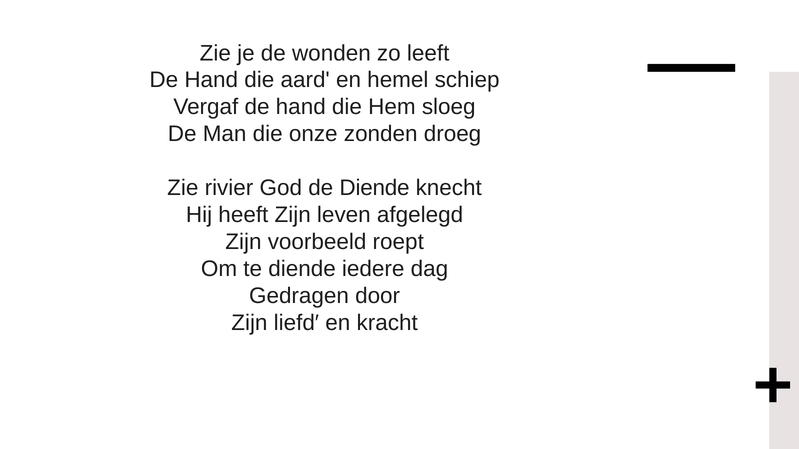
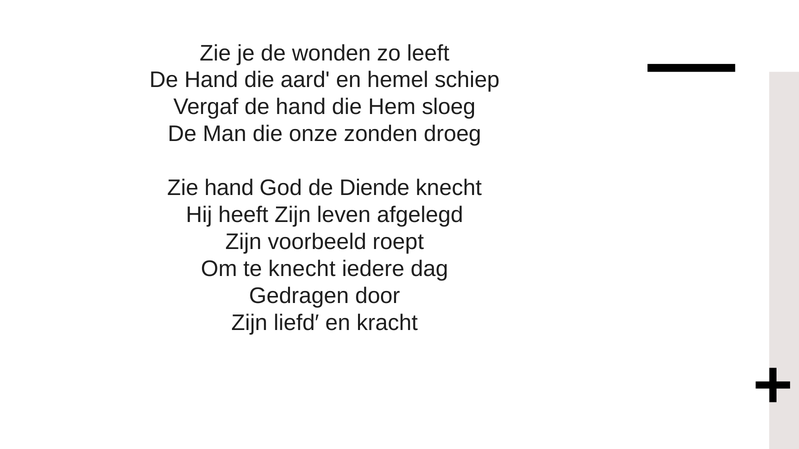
Zie rivier: rivier -> hand
te diende: diende -> knecht
